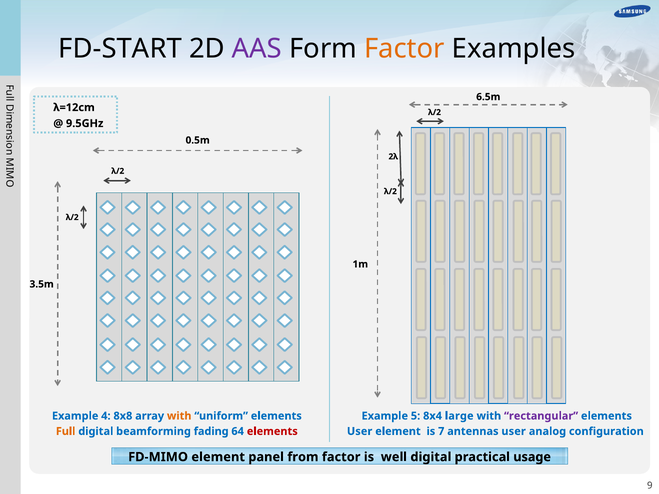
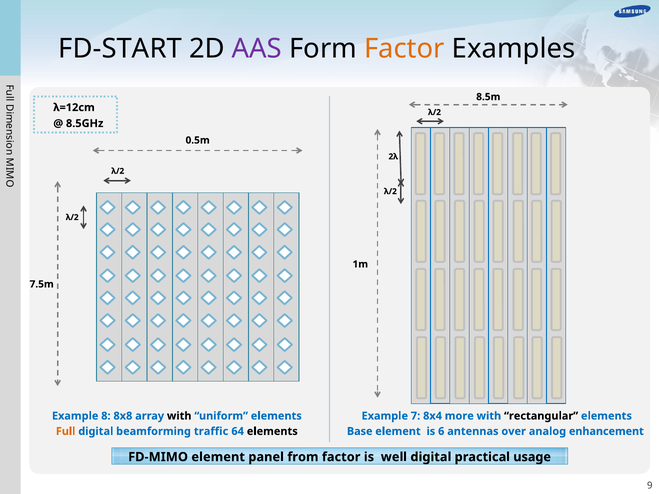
6.5m: 6.5m -> 8.5m
9.5GHz: 9.5GHz -> 8.5GHz
3.5m: 3.5m -> 7.5m
4: 4 -> 8
with at (179, 416) colour: orange -> black
5: 5 -> 7
large: large -> more
rectangular colour: purple -> black
fading: fading -> traffic
elements at (272, 432) colour: red -> black
User at (360, 432): User -> Base
7: 7 -> 6
antennas user: user -> over
configuration: configuration -> enhancement
